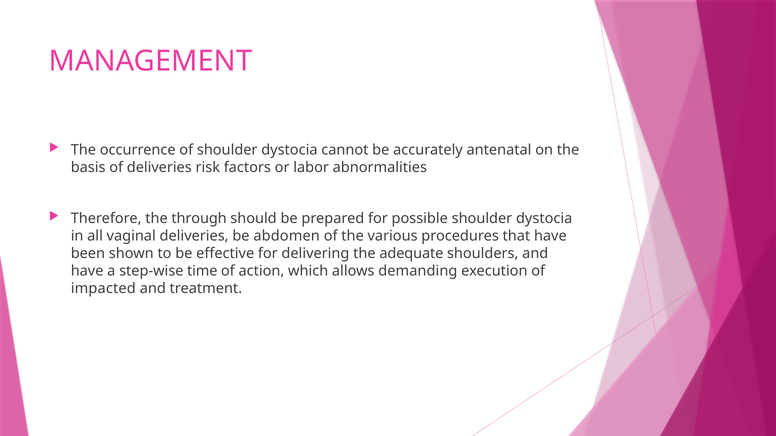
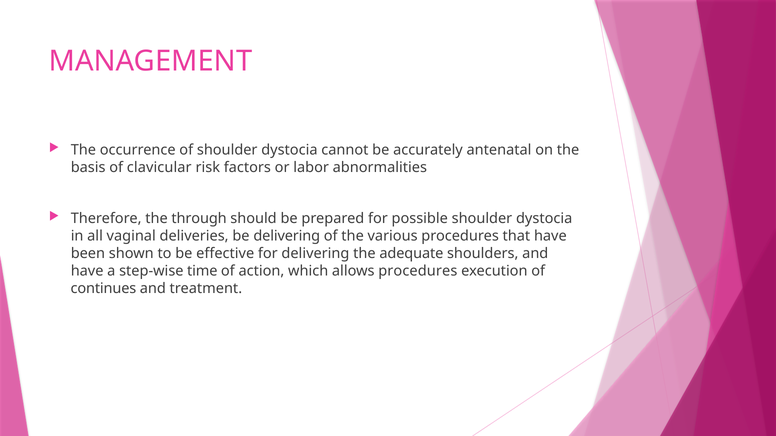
of deliveries: deliveries -> clavicular
be abdomen: abdomen -> delivering
allows demanding: demanding -> procedures
impacted: impacted -> continues
